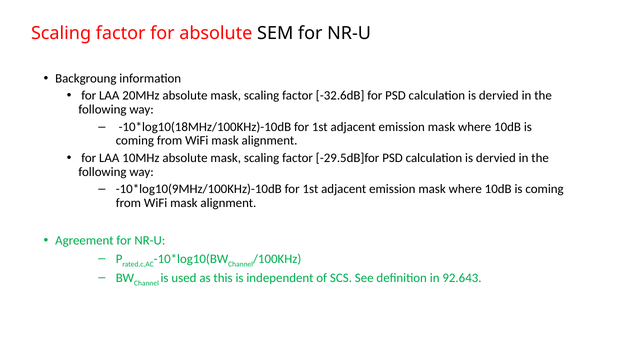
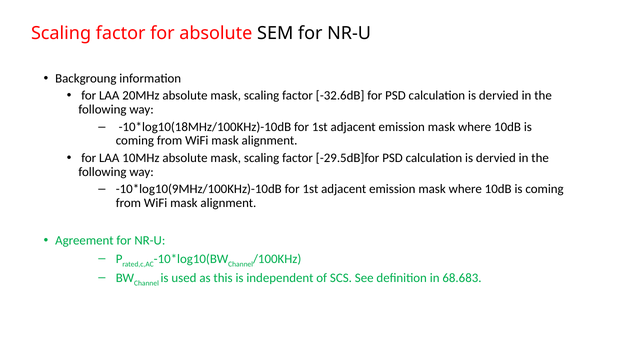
92.643: 92.643 -> 68.683
